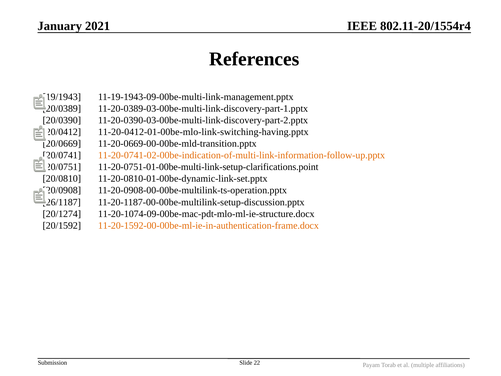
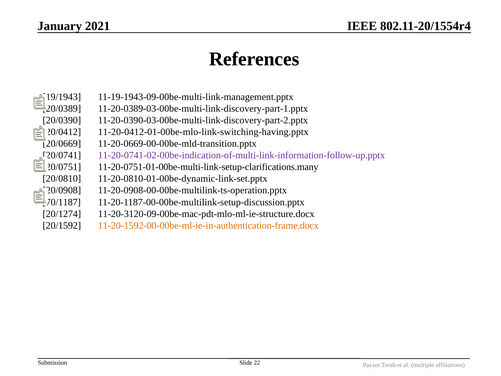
11-20-0741-02-00be-indication-of-multi-link-information-follow-up.pptx colour: orange -> purple
11-20-0751-01-00be-multi-link-setup-clarifications.point: 11-20-0751-01-00be-multi-link-setup-clarifications.point -> 11-20-0751-01-00be-multi-link-setup-clarifications.many
26/1187: 26/1187 -> 70/1187
11-20-1074-09-00be-mac-pdt-mlo-ml-ie-structure.docx: 11-20-1074-09-00be-mac-pdt-mlo-ml-ie-structure.docx -> 11-20-3120-09-00be-mac-pdt-mlo-ml-ie-structure.docx
